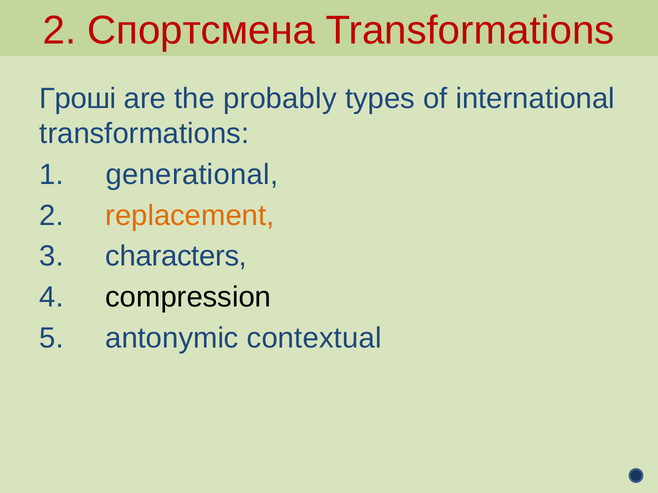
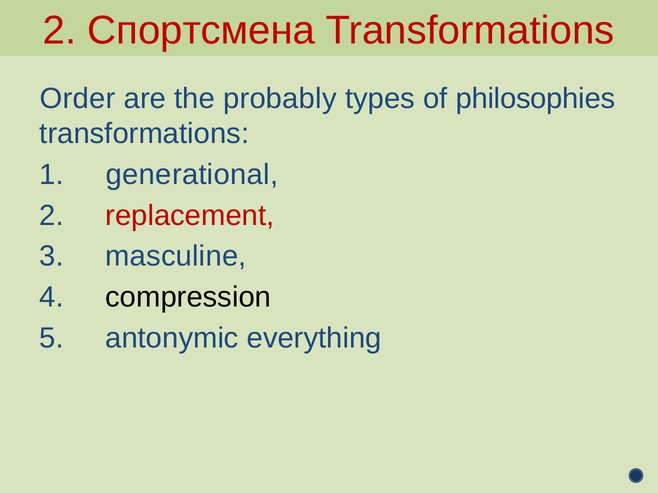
Гроші: Гроші -> Order
international: international -> philosophies
replacement colour: orange -> red
characters: characters -> masculine
contextual: contextual -> everything
